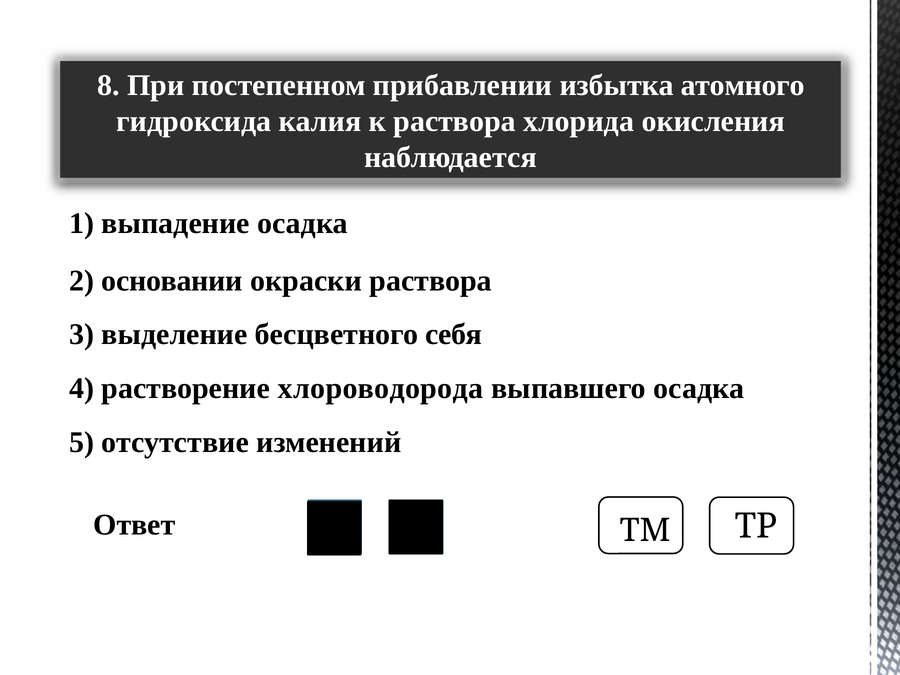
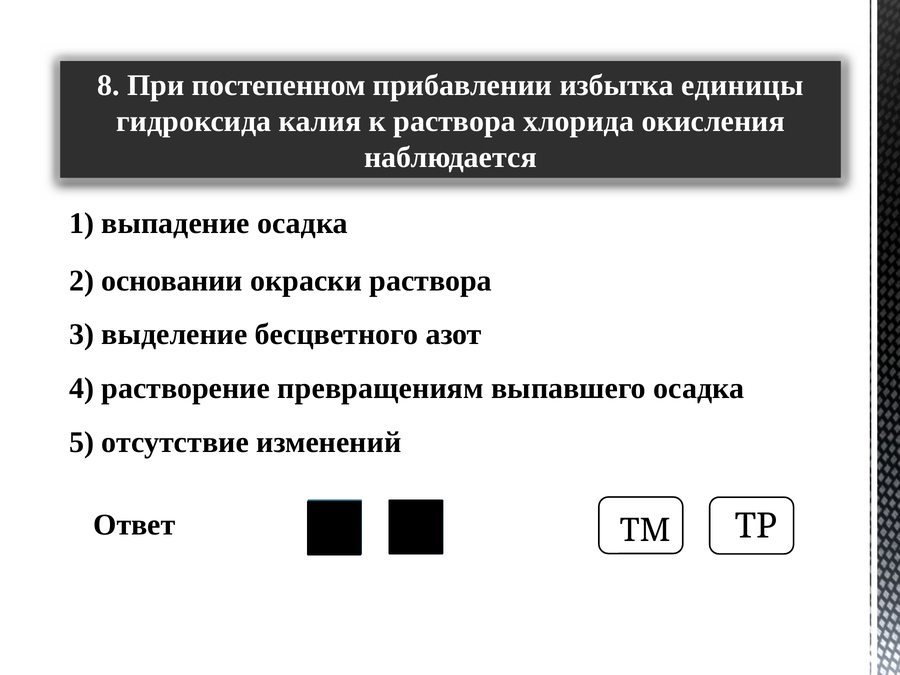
атомного: атомного -> единицы
себя: себя -> азот
хлороводорода: хлороводорода -> превращениям
